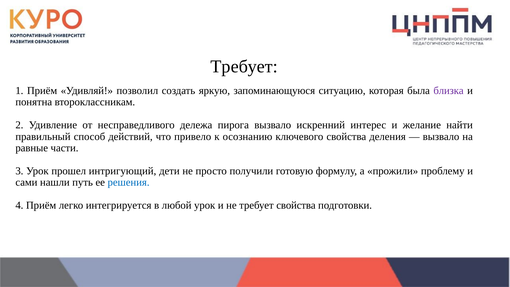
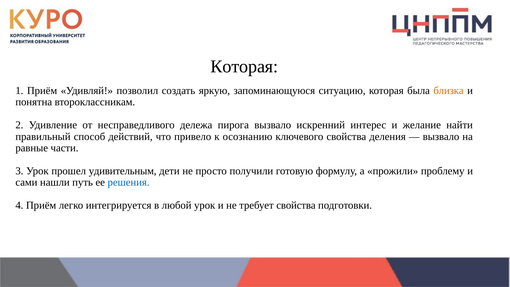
Требует at (244, 66): Требует -> Которая
близка colour: purple -> orange
интригующий: интригующий -> удивительным
